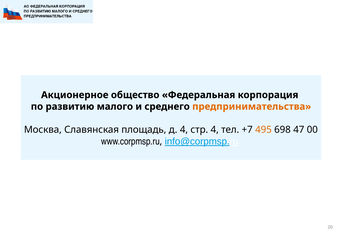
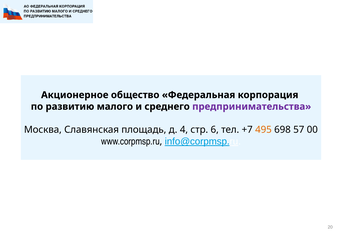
предпринимательства colour: orange -> purple
стр 4: 4 -> 6
47: 47 -> 57
